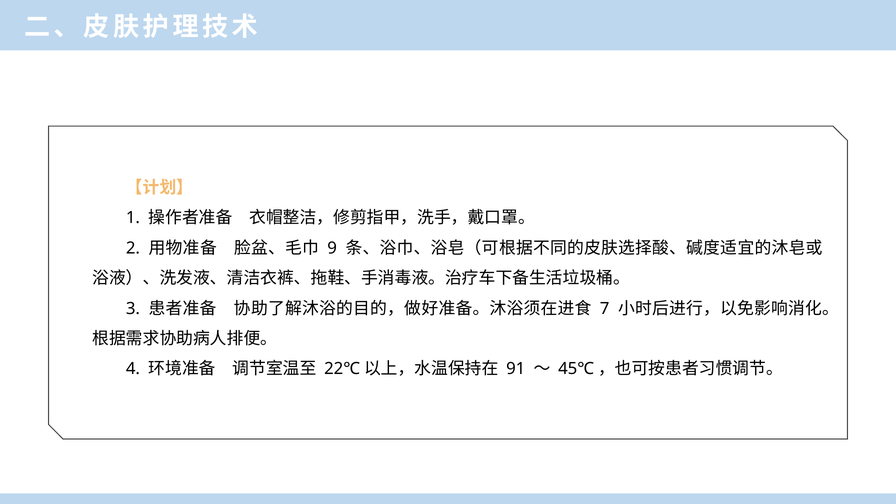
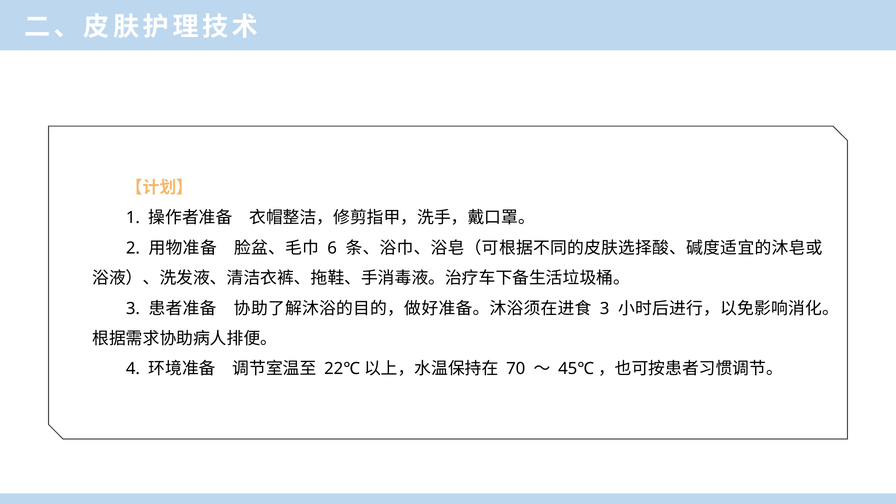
9: 9 -> 6
7 at (605, 308): 7 -> 3
91: 91 -> 70
